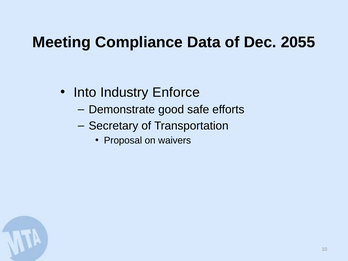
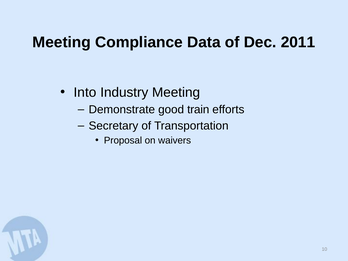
2055: 2055 -> 2011
Industry Enforce: Enforce -> Meeting
safe: safe -> train
